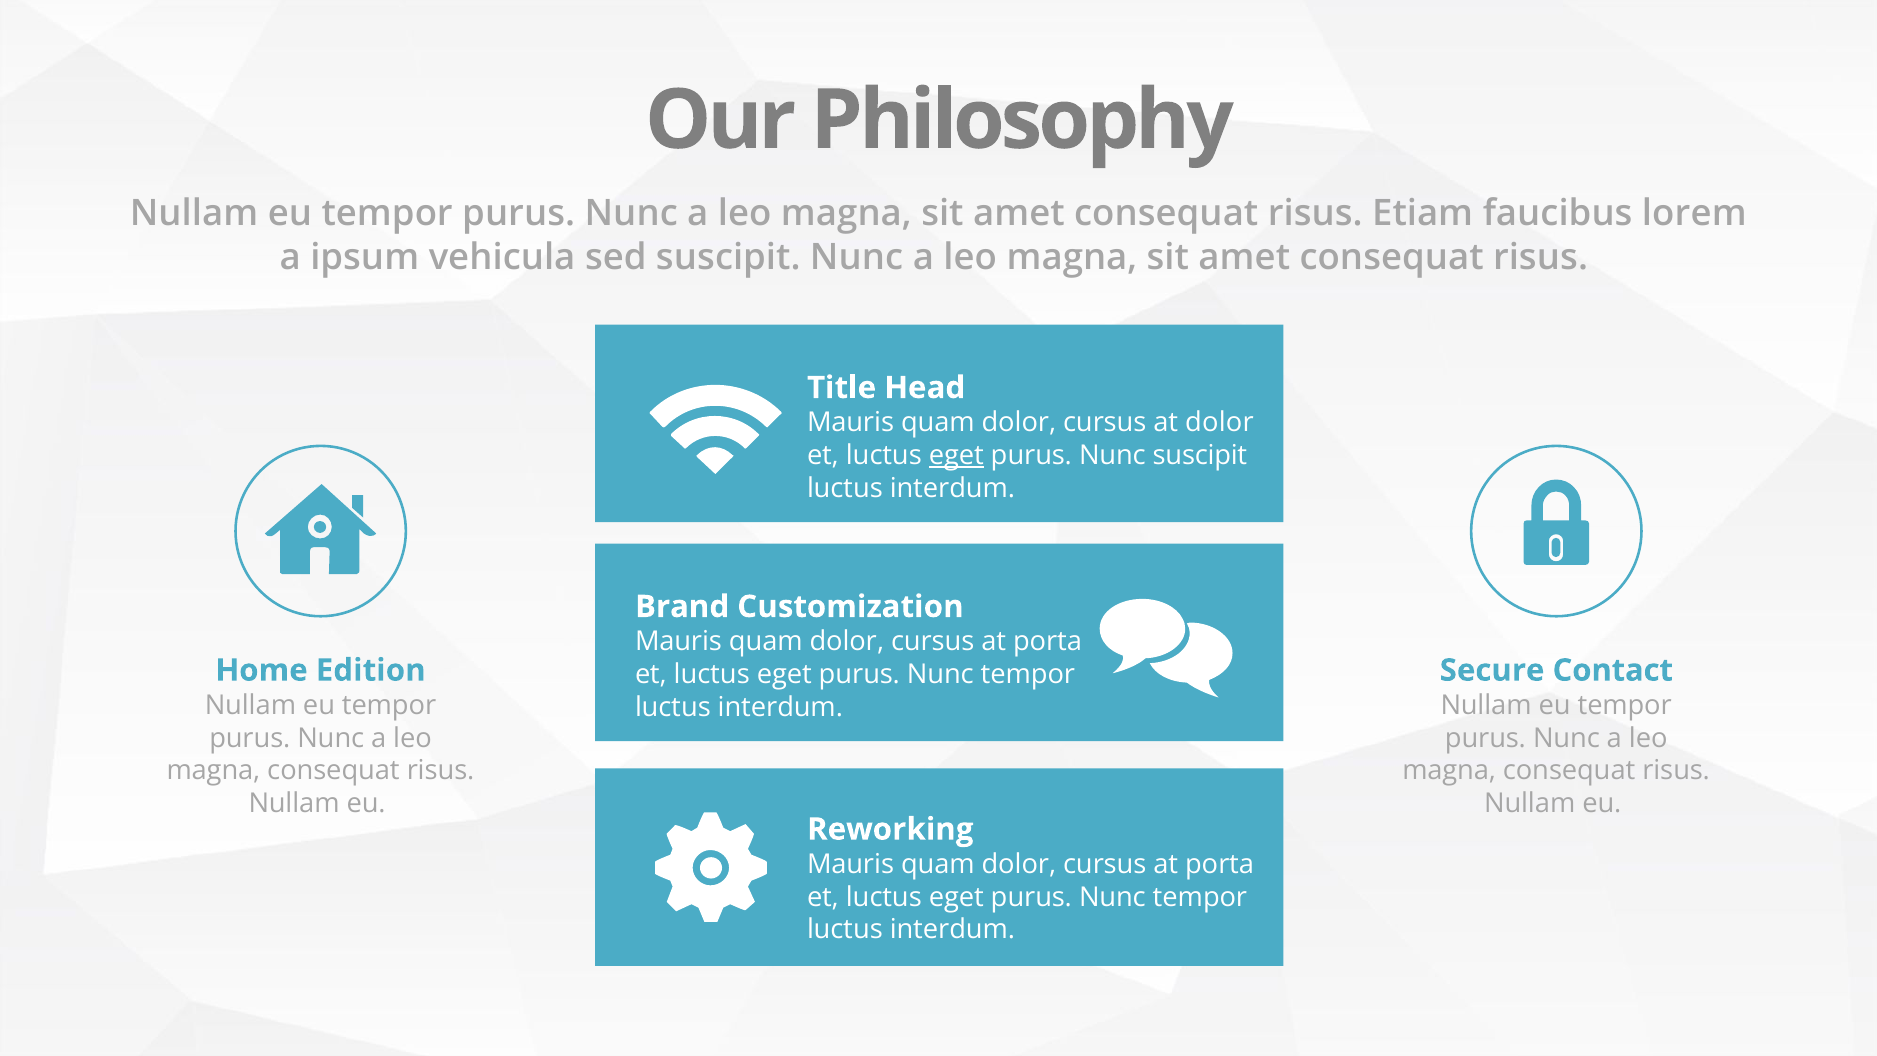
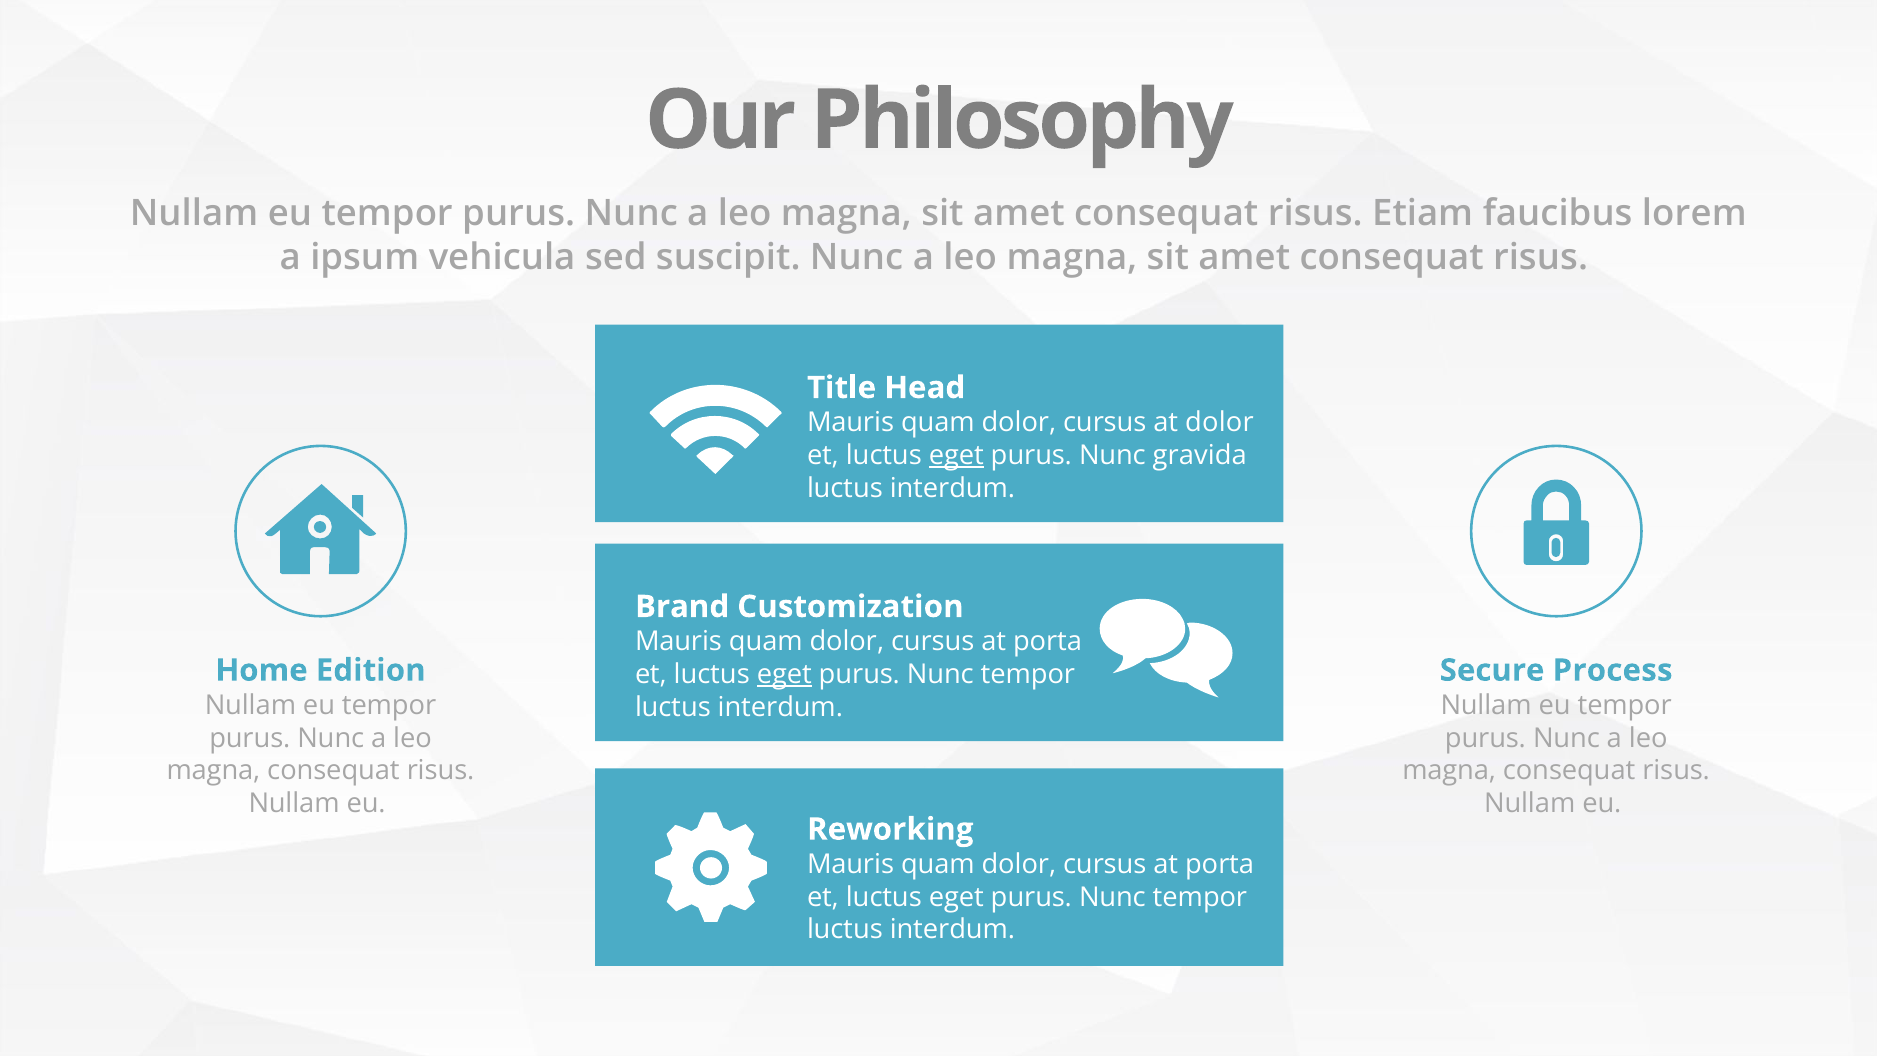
Nunc suscipit: suscipit -> gravida
Contact: Contact -> Process
eget at (784, 674) underline: none -> present
